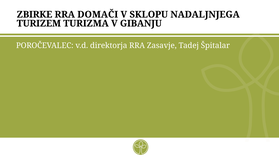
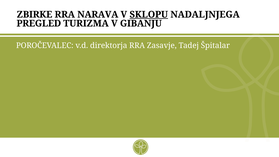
DOMAČI: DOMAČI -> NARAVA
SKLOPU underline: none -> present
TURIZEM: TURIZEM -> PREGLED
